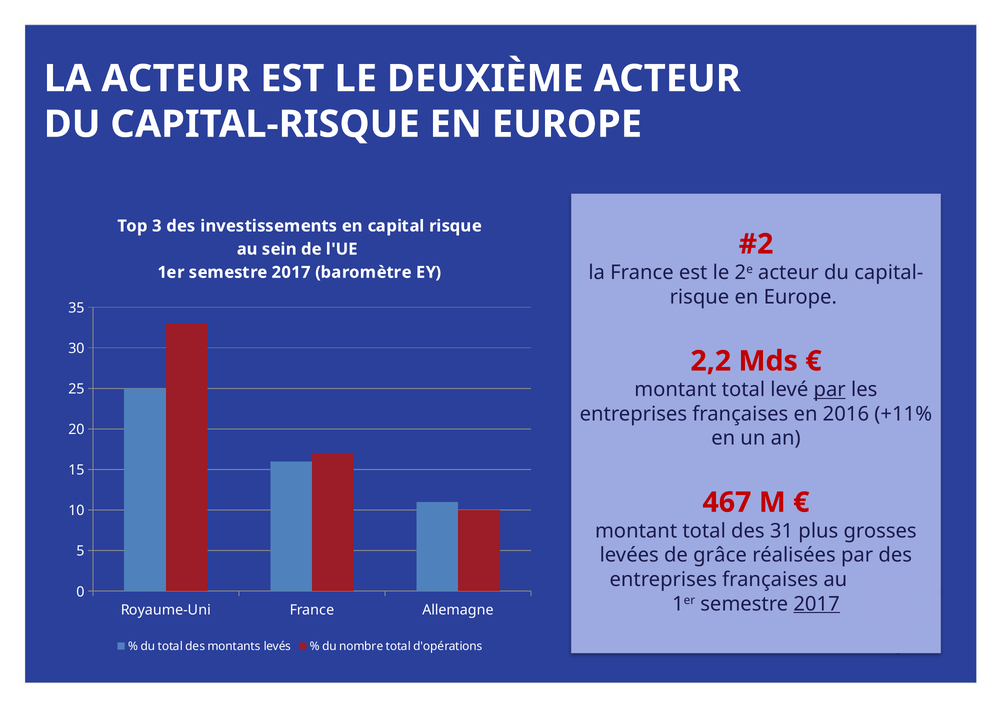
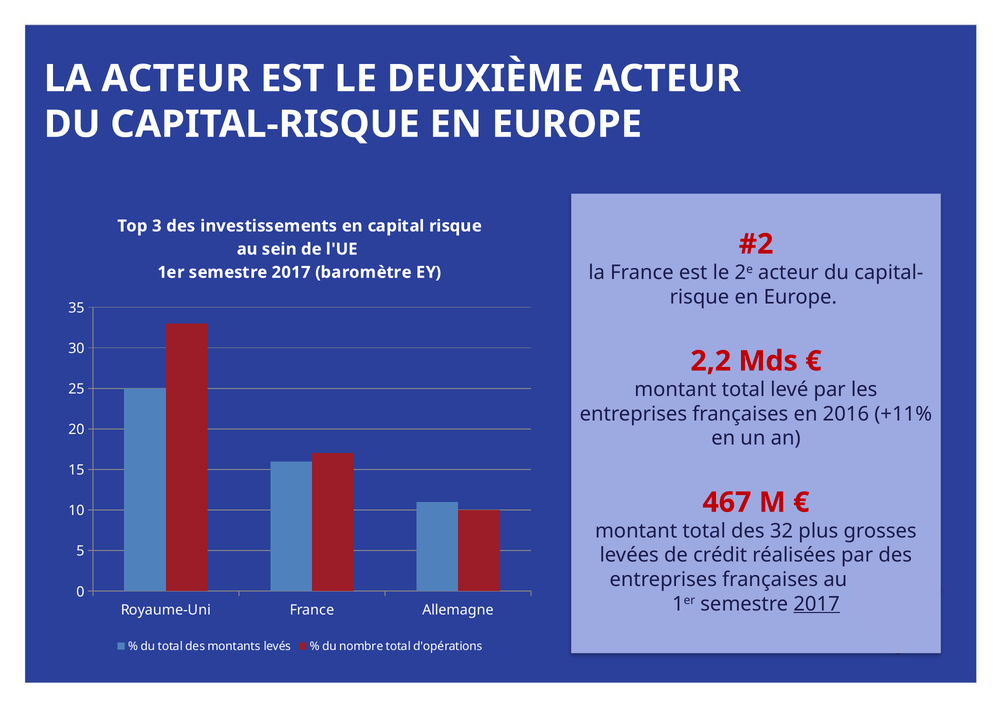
par at (830, 390) underline: present -> none
31: 31 -> 32
grâce: grâce -> crédit
